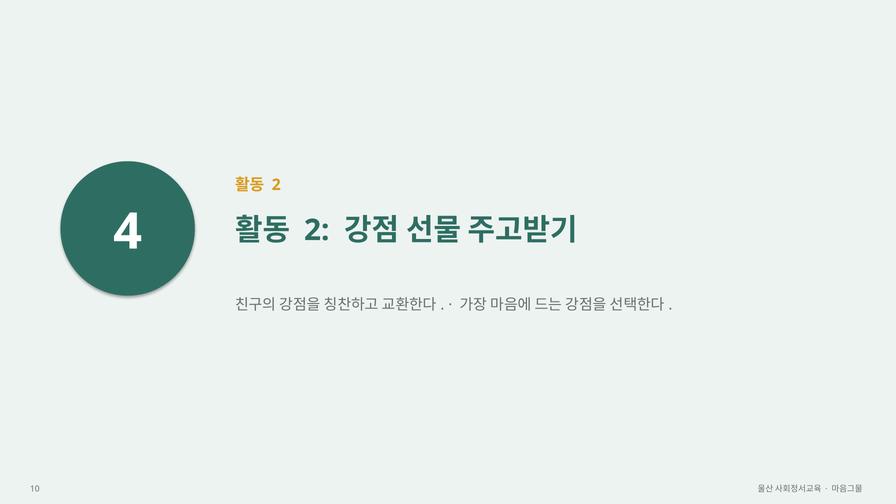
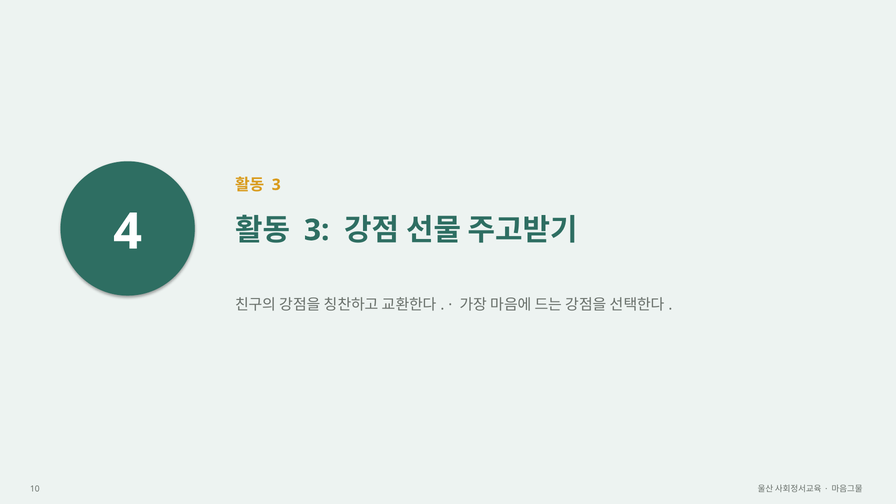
2 at (276, 185): 2 -> 3
2 at (317, 230): 2 -> 3
